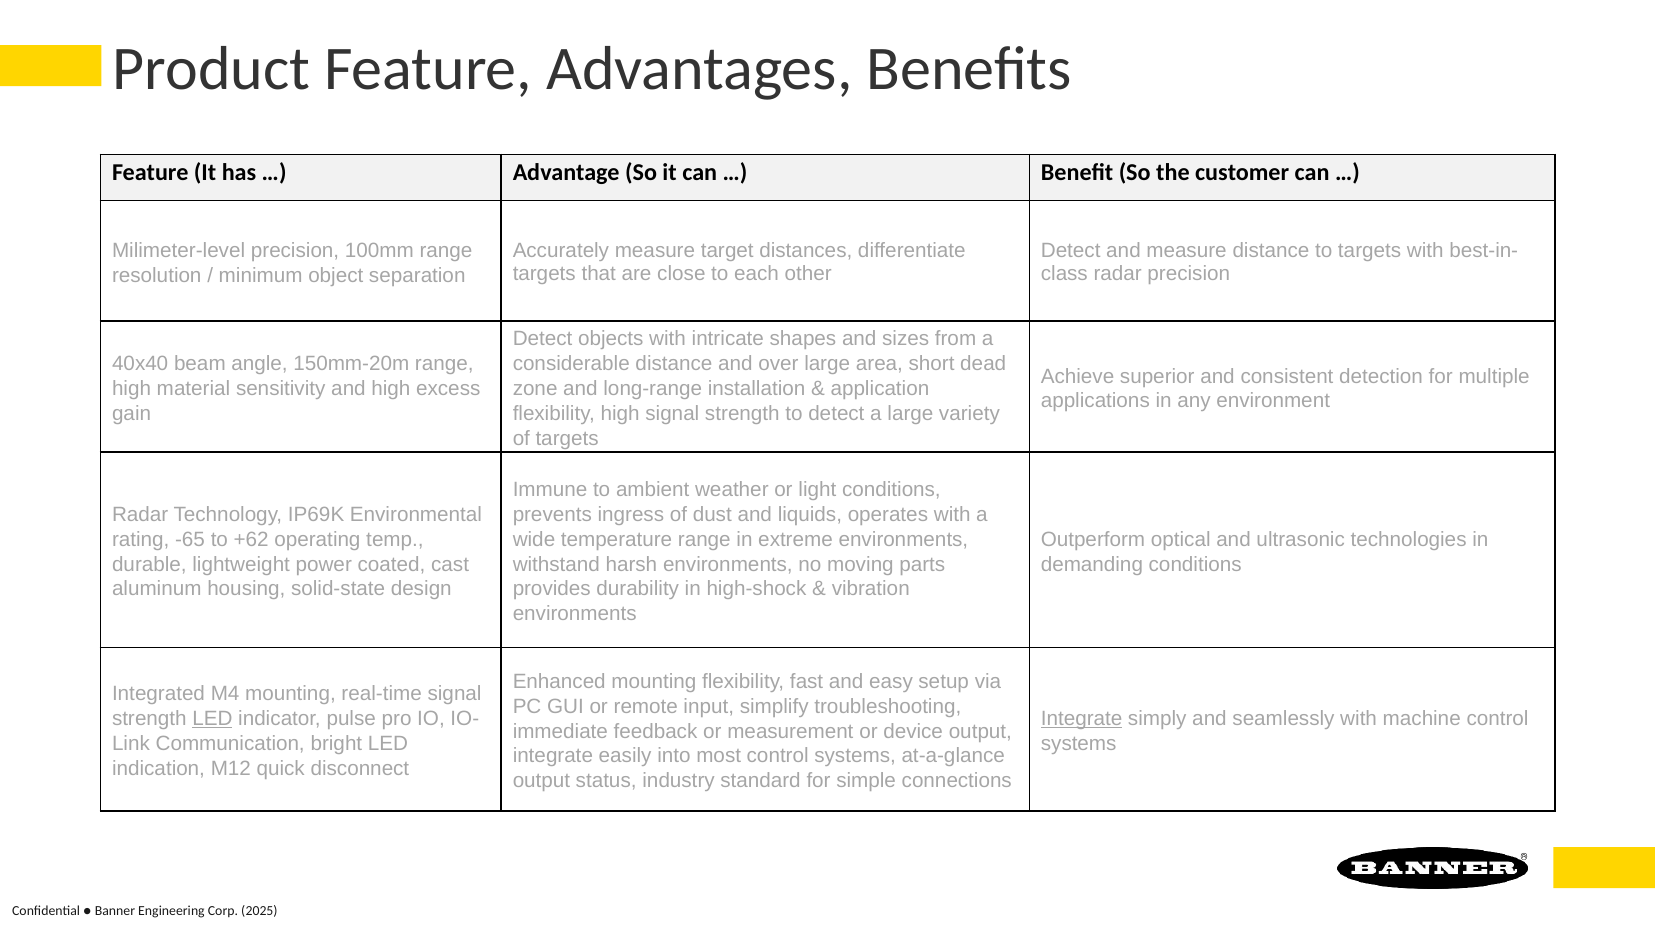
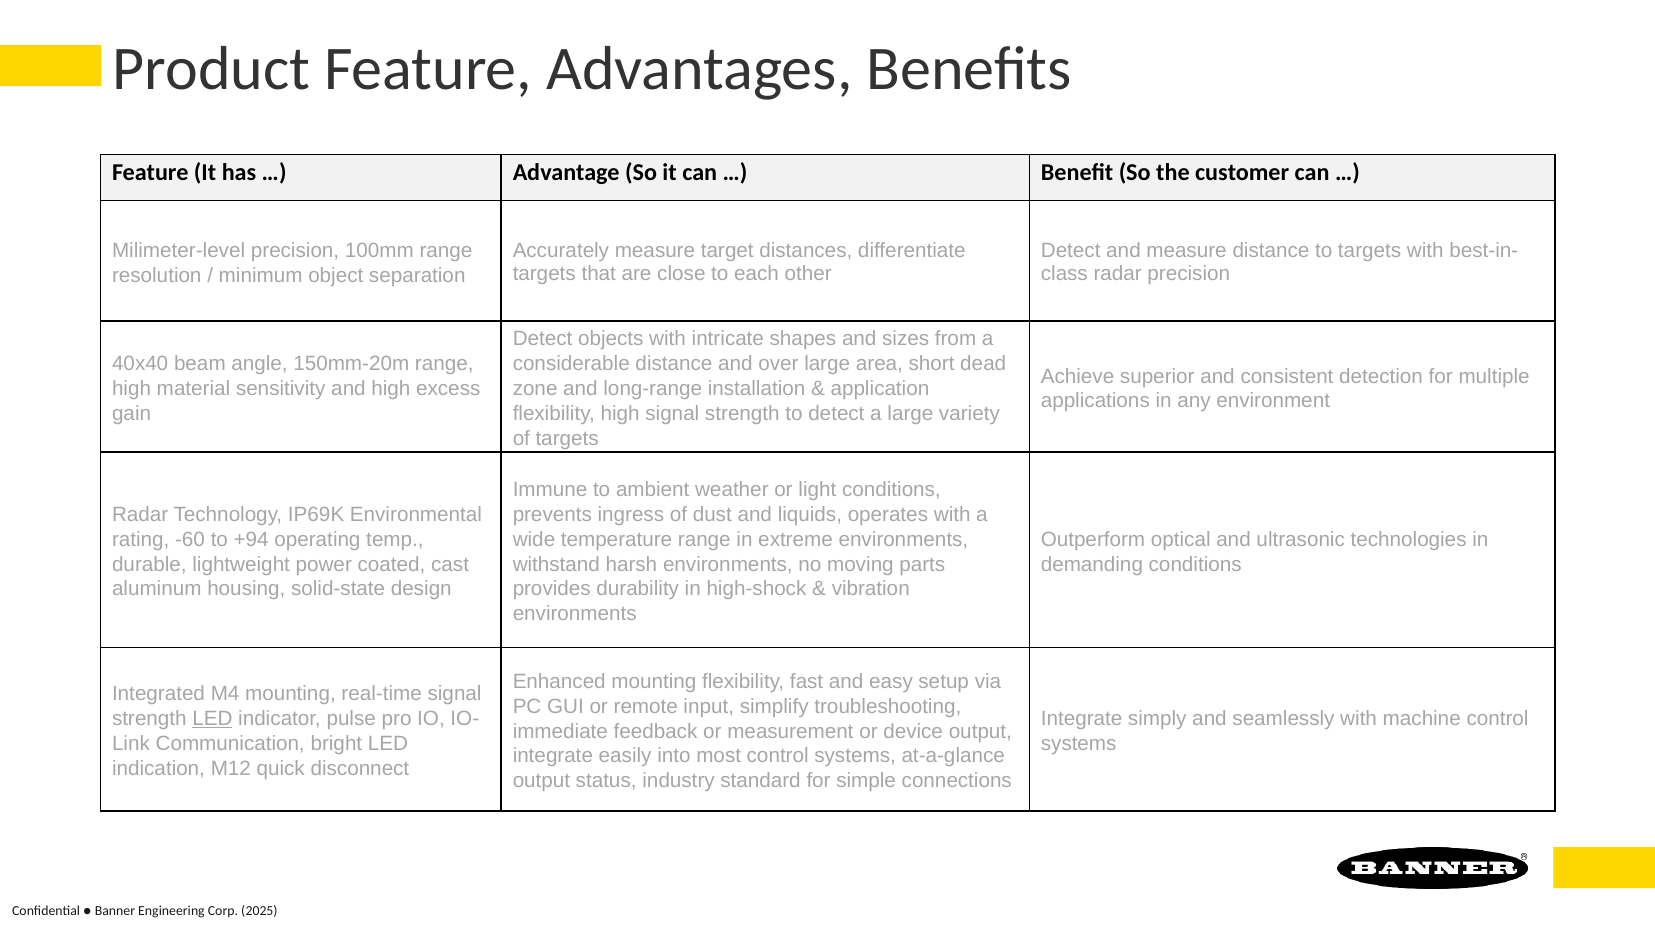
-65: -65 -> -60
+62: +62 -> +94
Integrate at (1082, 719) underline: present -> none
